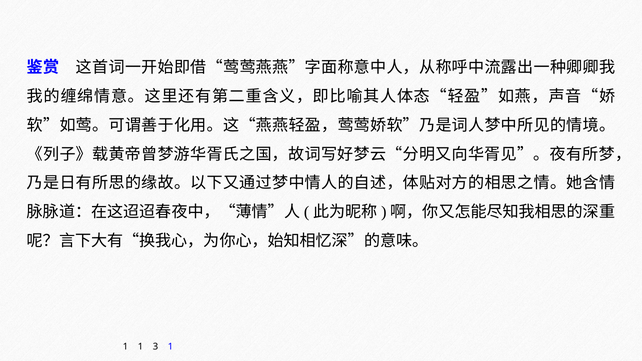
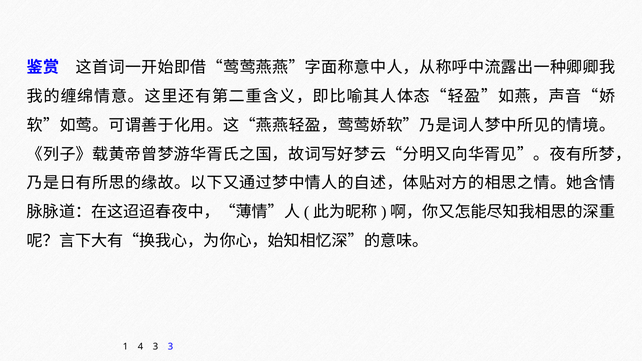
1 1: 1 -> 4
3 1: 1 -> 3
